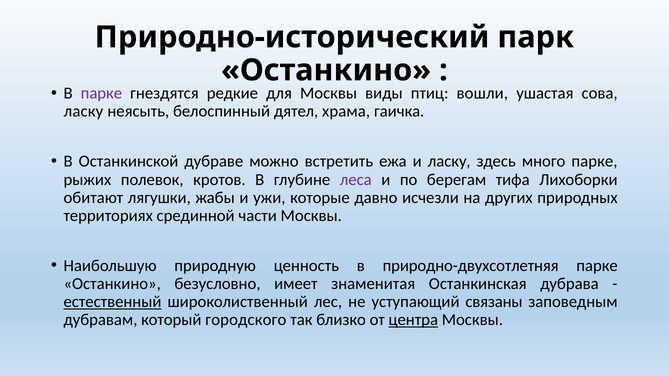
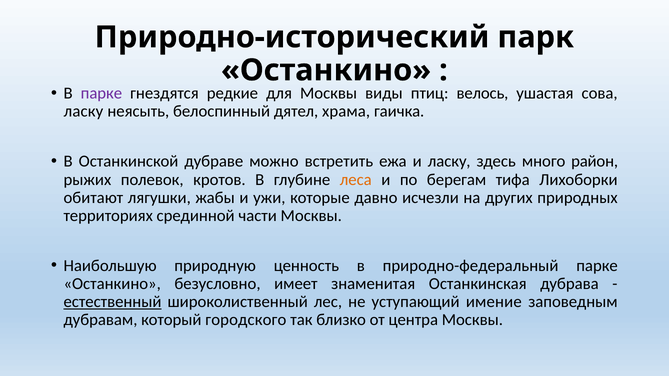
вошли: вошли -> велось
много парке: парке -> район
леса colour: purple -> orange
природно-двухсотлетняя: природно-двухсотлетняя -> природно-федеральный
связаны: связаны -> имение
центра underline: present -> none
